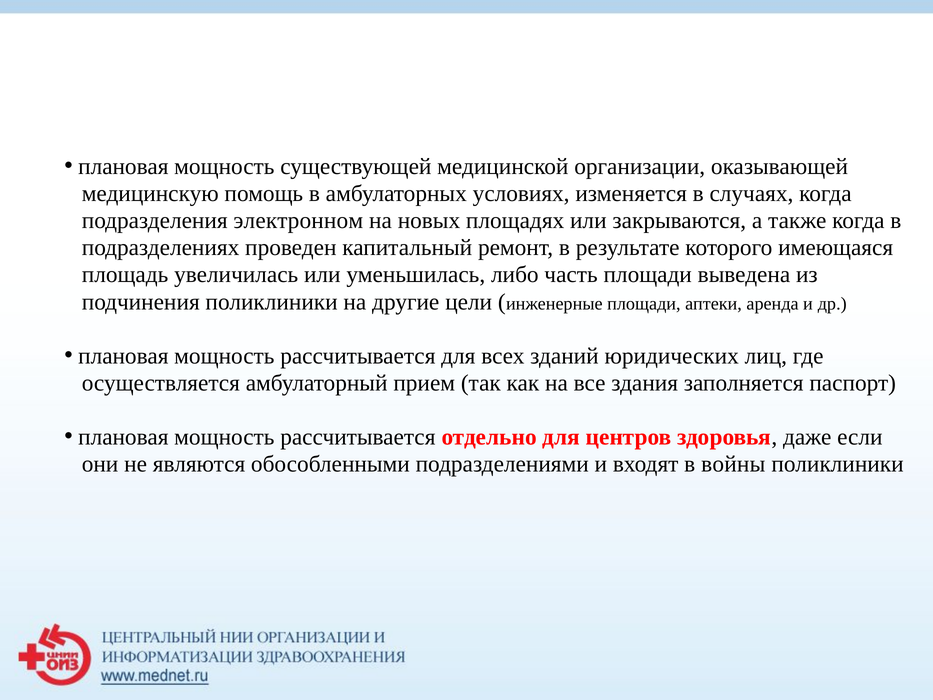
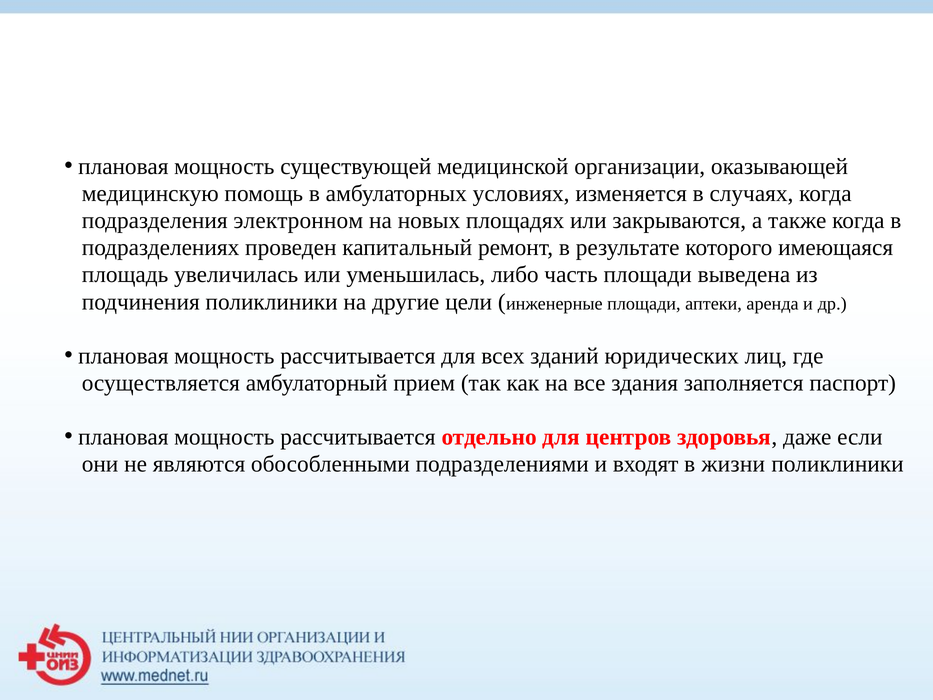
войны: войны -> жизни
